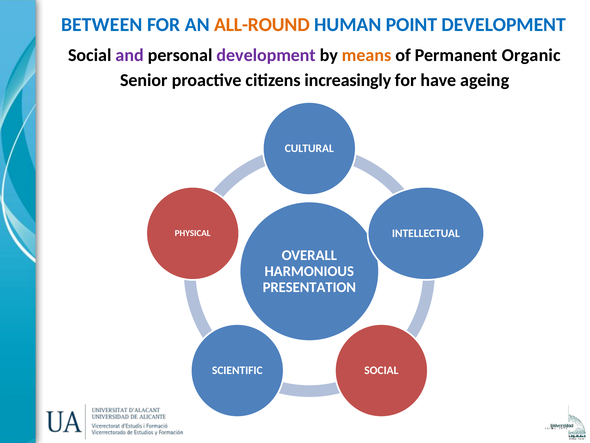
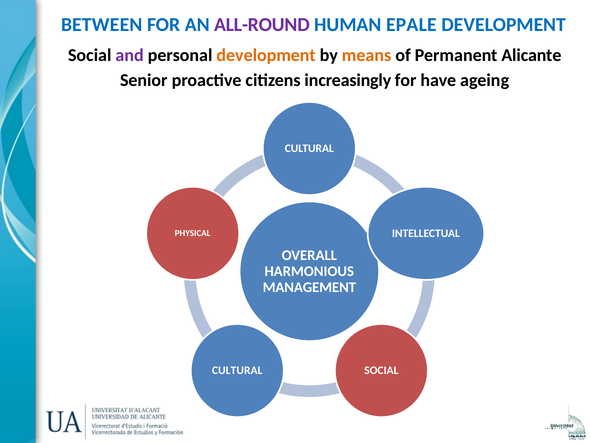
ALL-ROUND colour: orange -> purple
POINT: POINT -> EPALE
development at (266, 55) colour: purple -> orange
Organic: Organic -> Alicante
PRESENTATION: PRESENTATION -> MANAGEMENT
SCIENTIFIC at (237, 370): SCIENTIFIC -> CULTURAL
